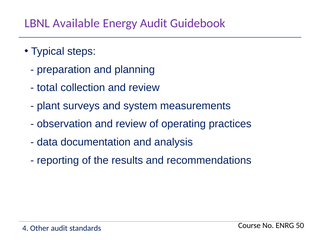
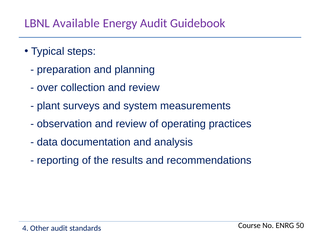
total: total -> over
